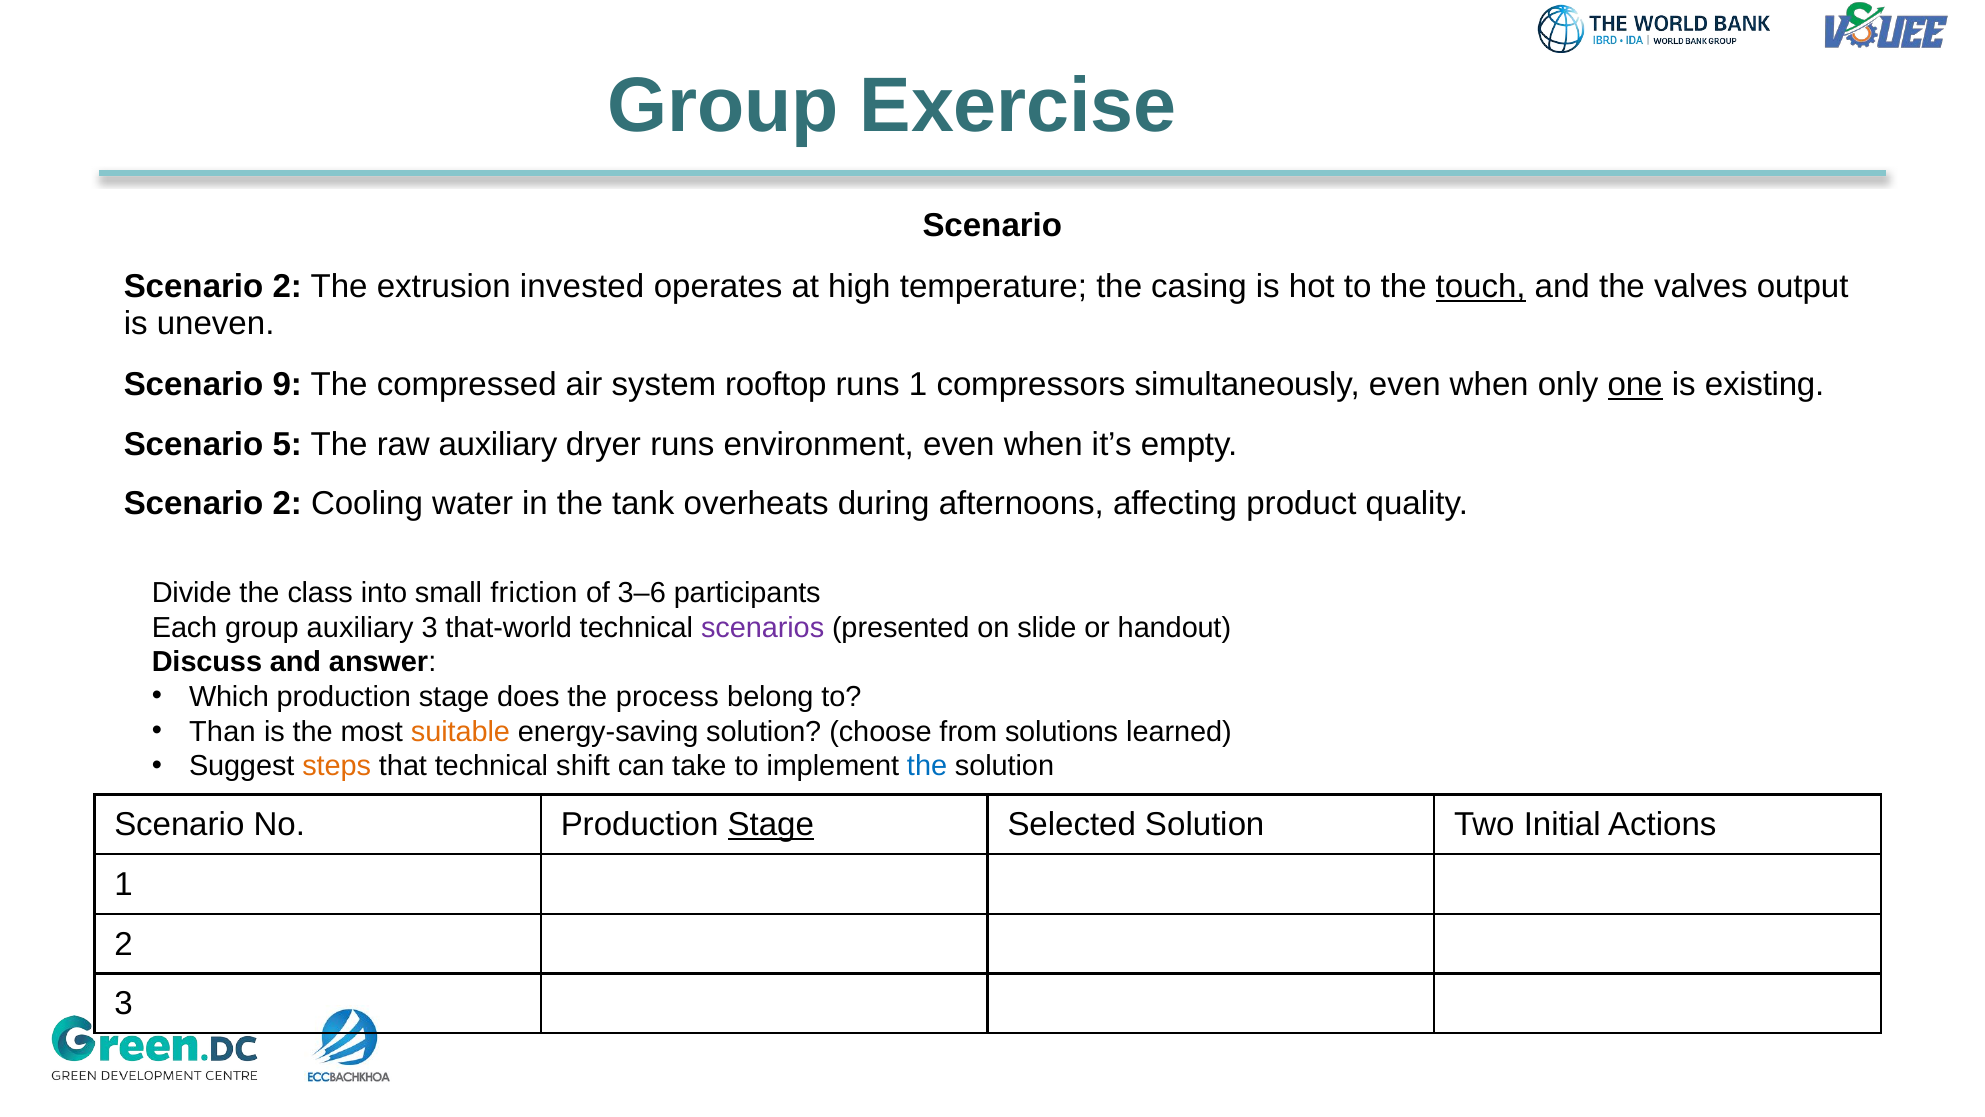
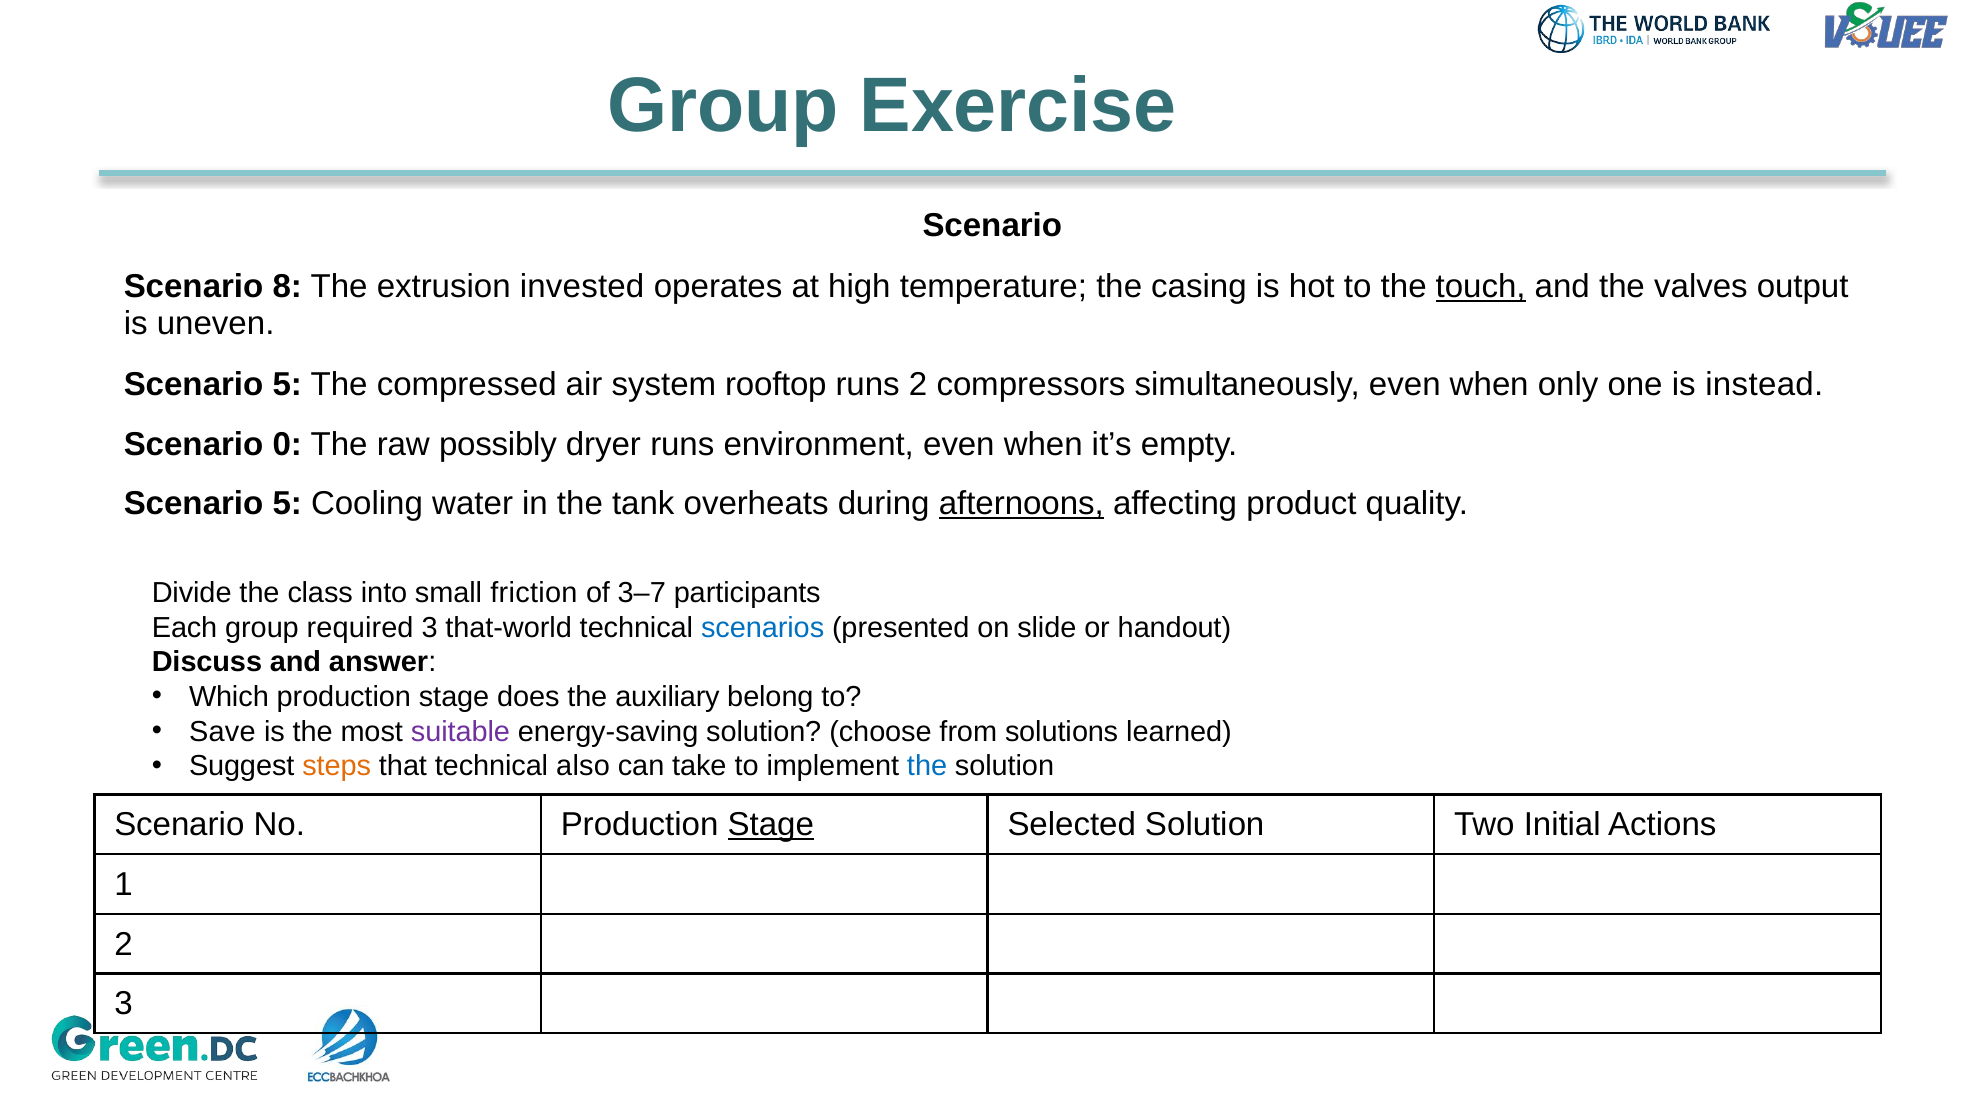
2 at (287, 287): 2 -> 8
9 at (287, 385): 9 -> 5
runs 1: 1 -> 2
one underline: present -> none
existing: existing -> instead
5: 5 -> 0
raw auxiliary: auxiliary -> possibly
2 at (287, 504): 2 -> 5
afternoons underline: none -> present
3–6: 3–6 -> 3–7
group auxiliary: auxiliary -> required
scenarios colour: purple -> blue
process: process -> auxiliary
Than: Than -> Save
suitable colour: orange -> purple
shift: shift -> also
